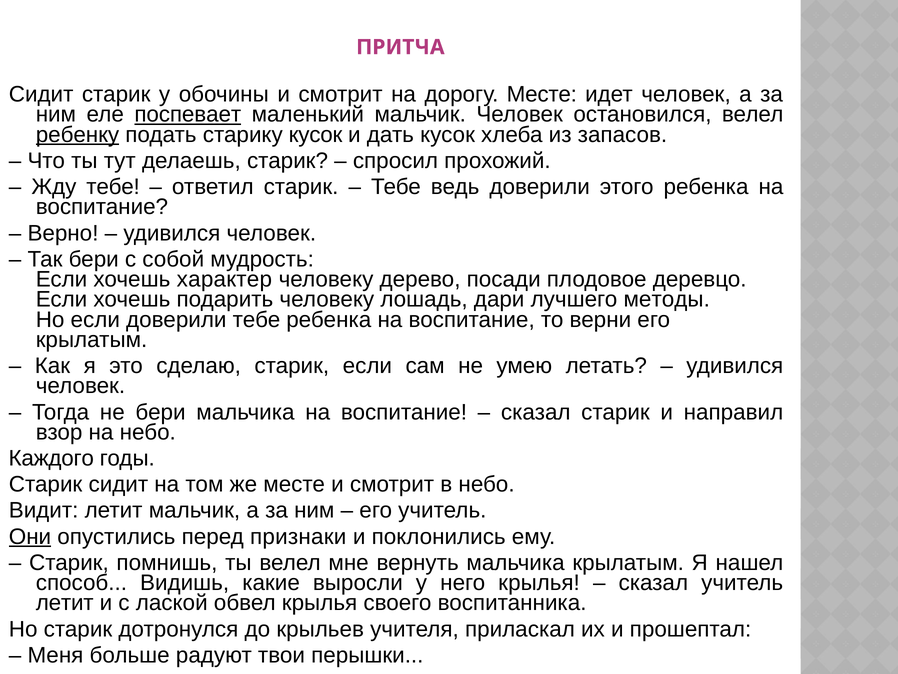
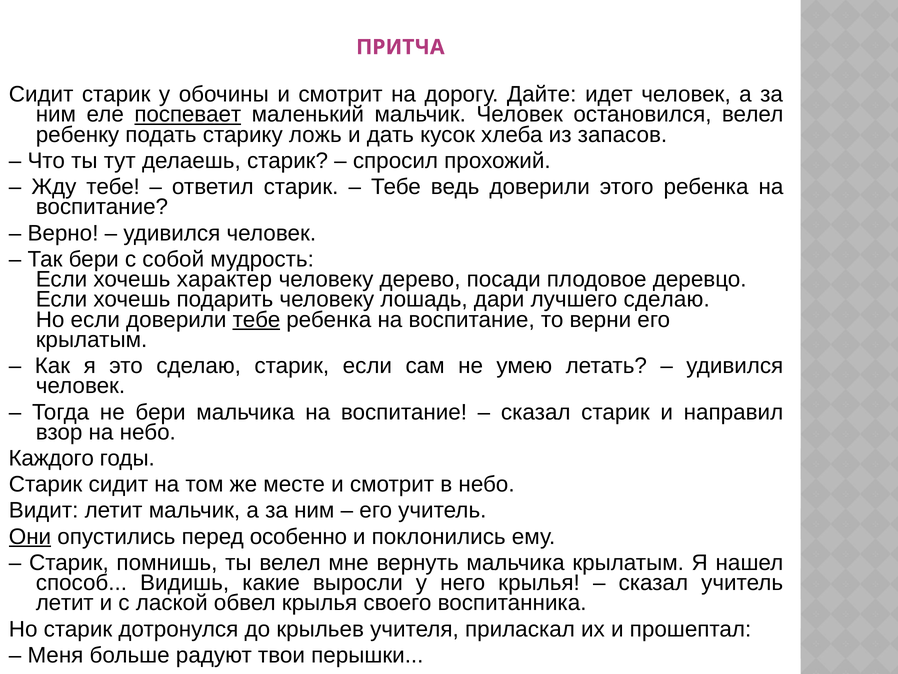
дорогу Месте: Месте -> Дайте
ребенку underline: present -> none
старику кусок: кусок -> ложь
лучшего методы: методы -> сделаю
тебе at (257, 319) underline: none -> present
признаки: признаки -> особенно
